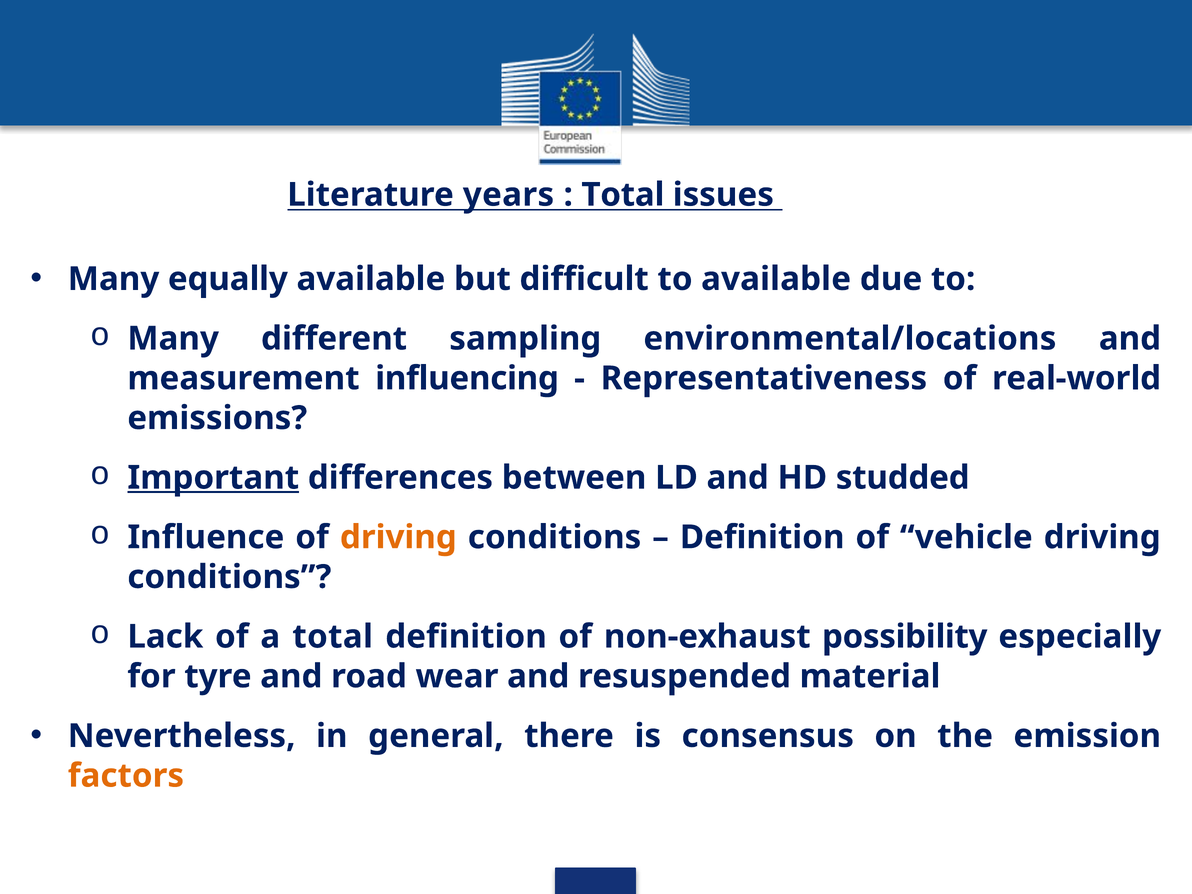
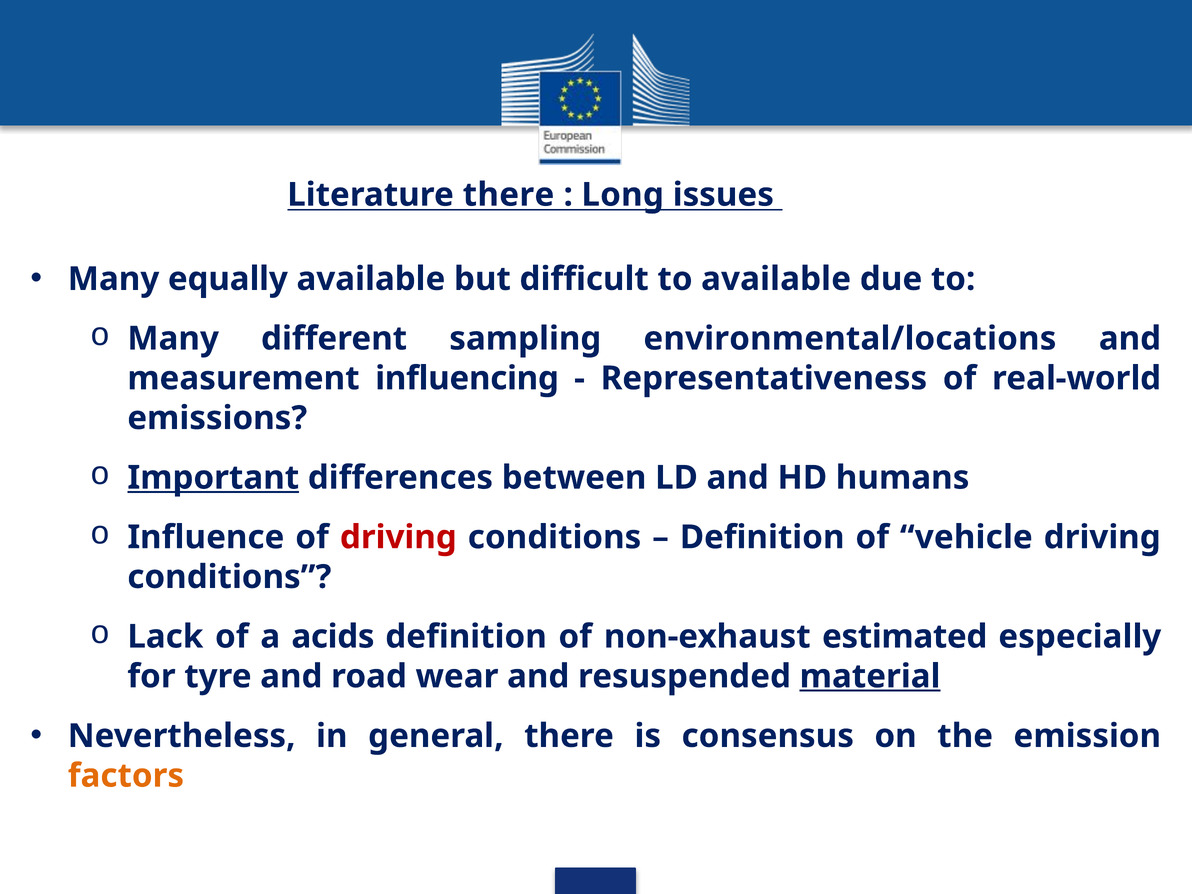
Literature years: years -> there
Total at (623, 195): Total -> Long
studded: studded -> humans
driving at (398, 537) colour: orange -> red
a total: total -> acids
possibility: possibility -> estimated
material underline: none -> present
